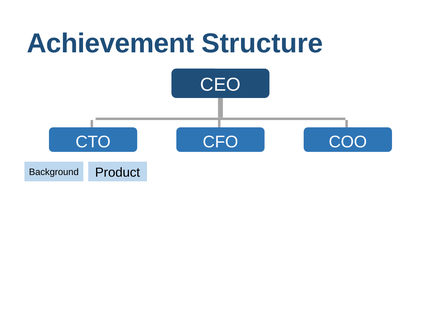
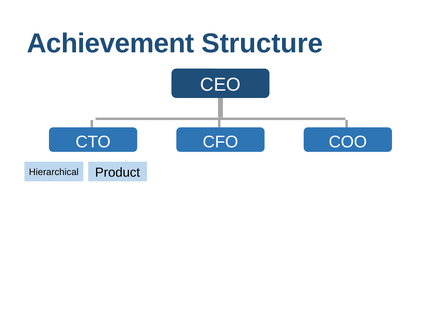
Background: Background -> Hierarchical
